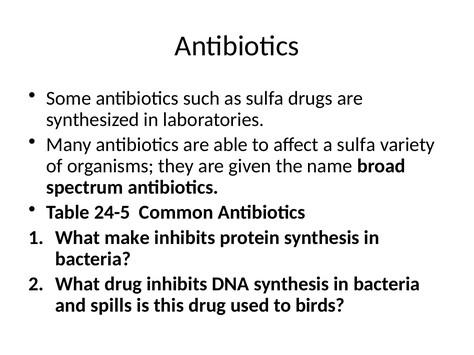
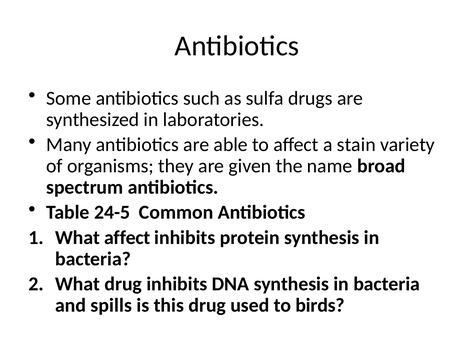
a sulfa: sulfa -> stain
What make: make -> affect
